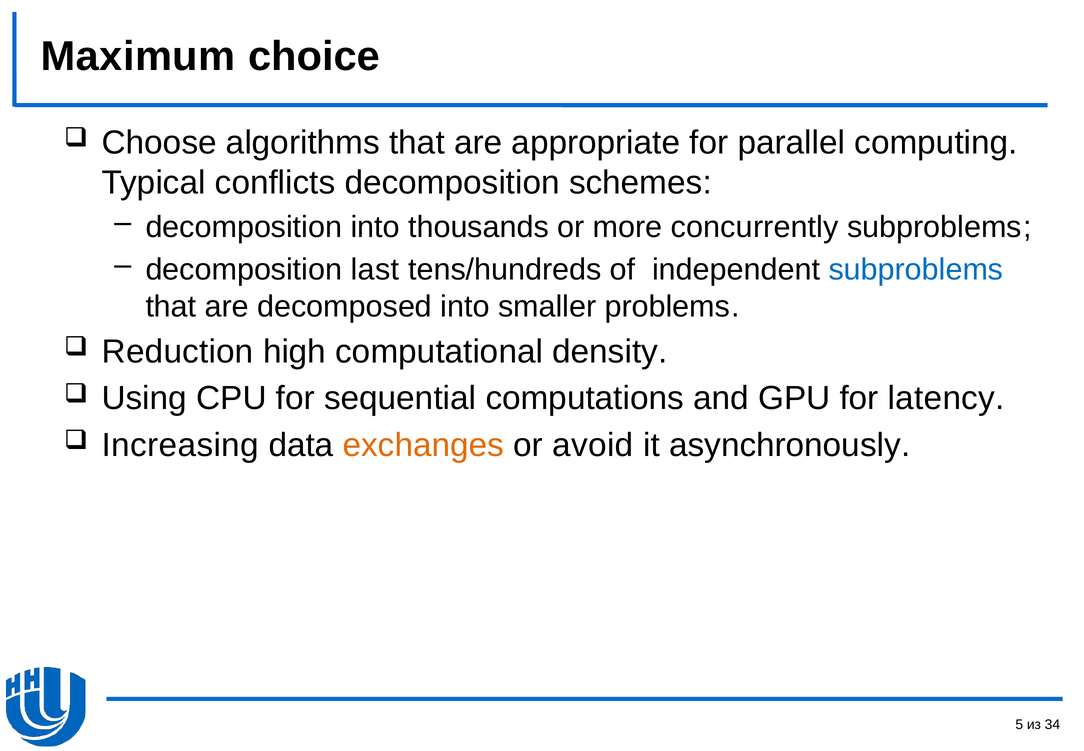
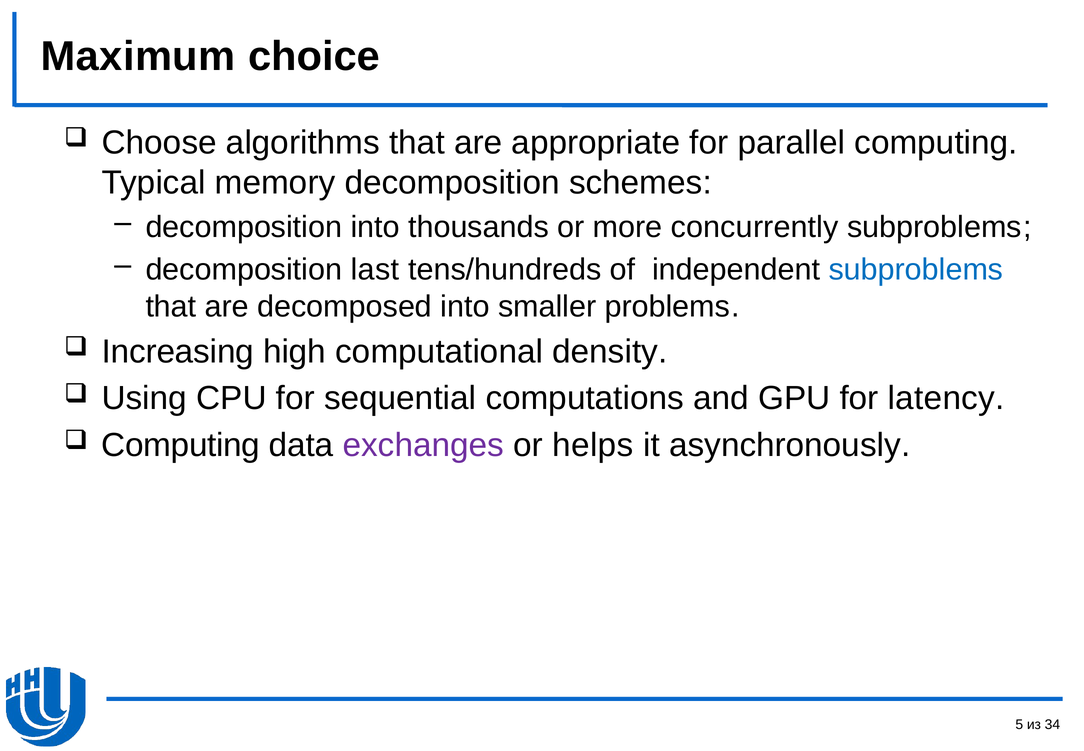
conflicts: conflicts -> memory
Reduction: Reduction -> Increasing
Increasing at (180, 445): Increasing -> Computing
exchanges colour: orange -> purple
avoid: avoid -> helps
